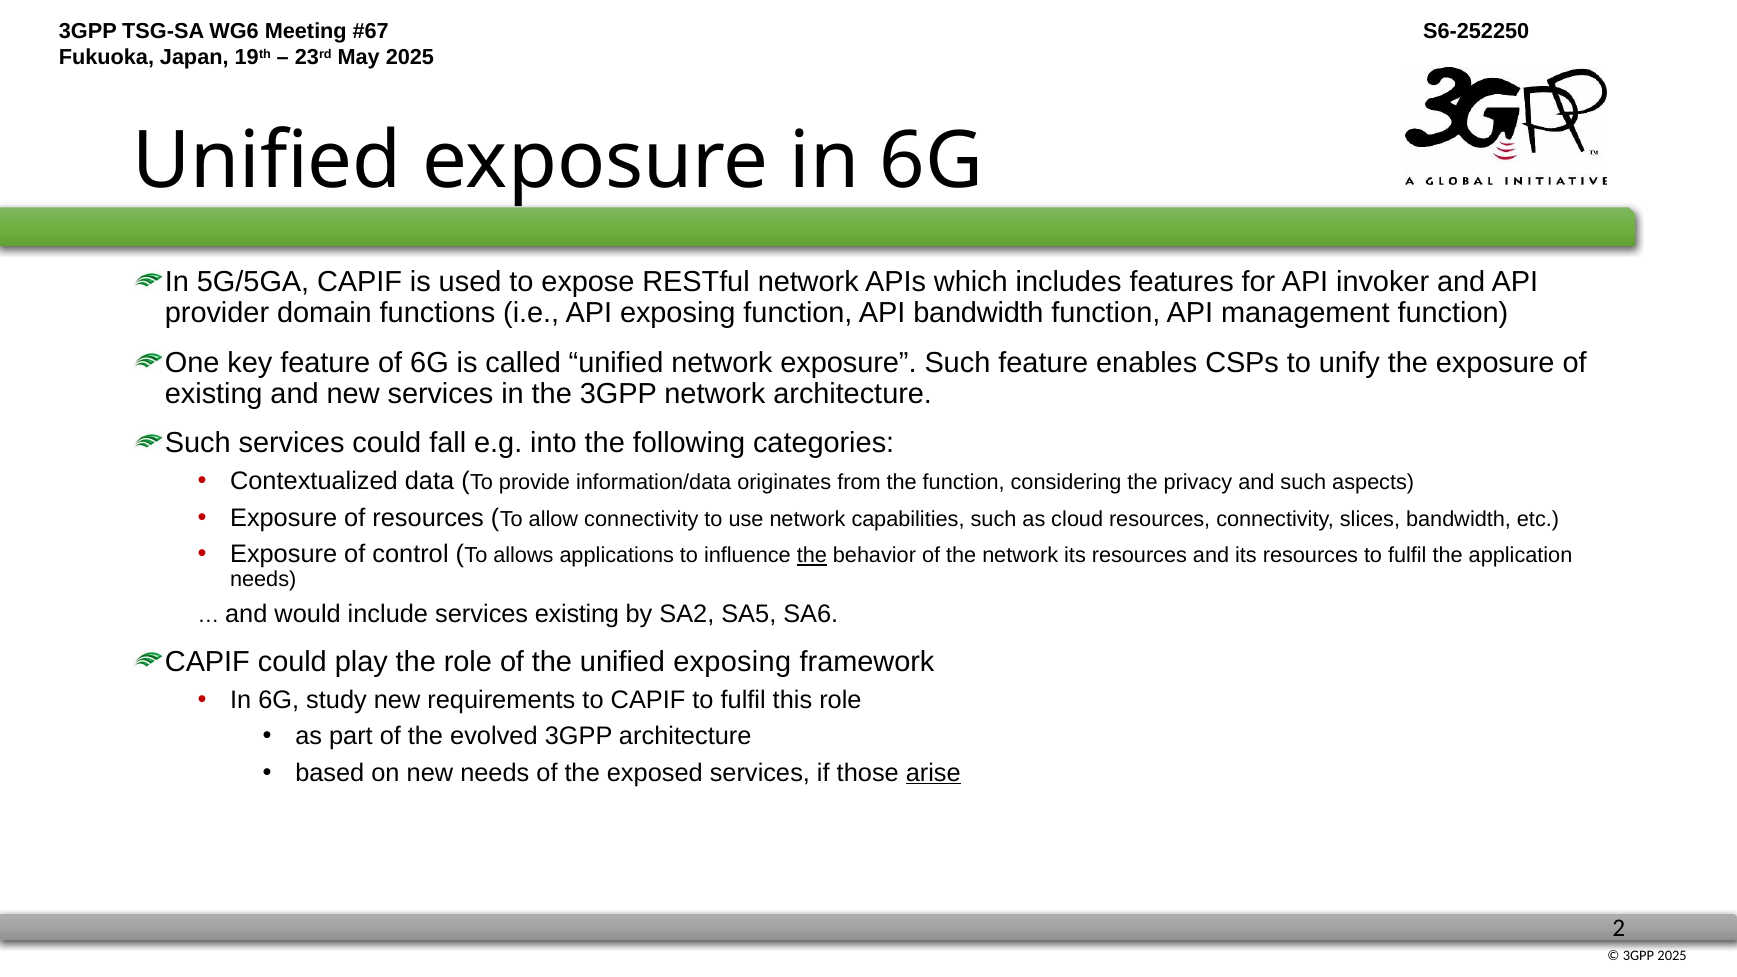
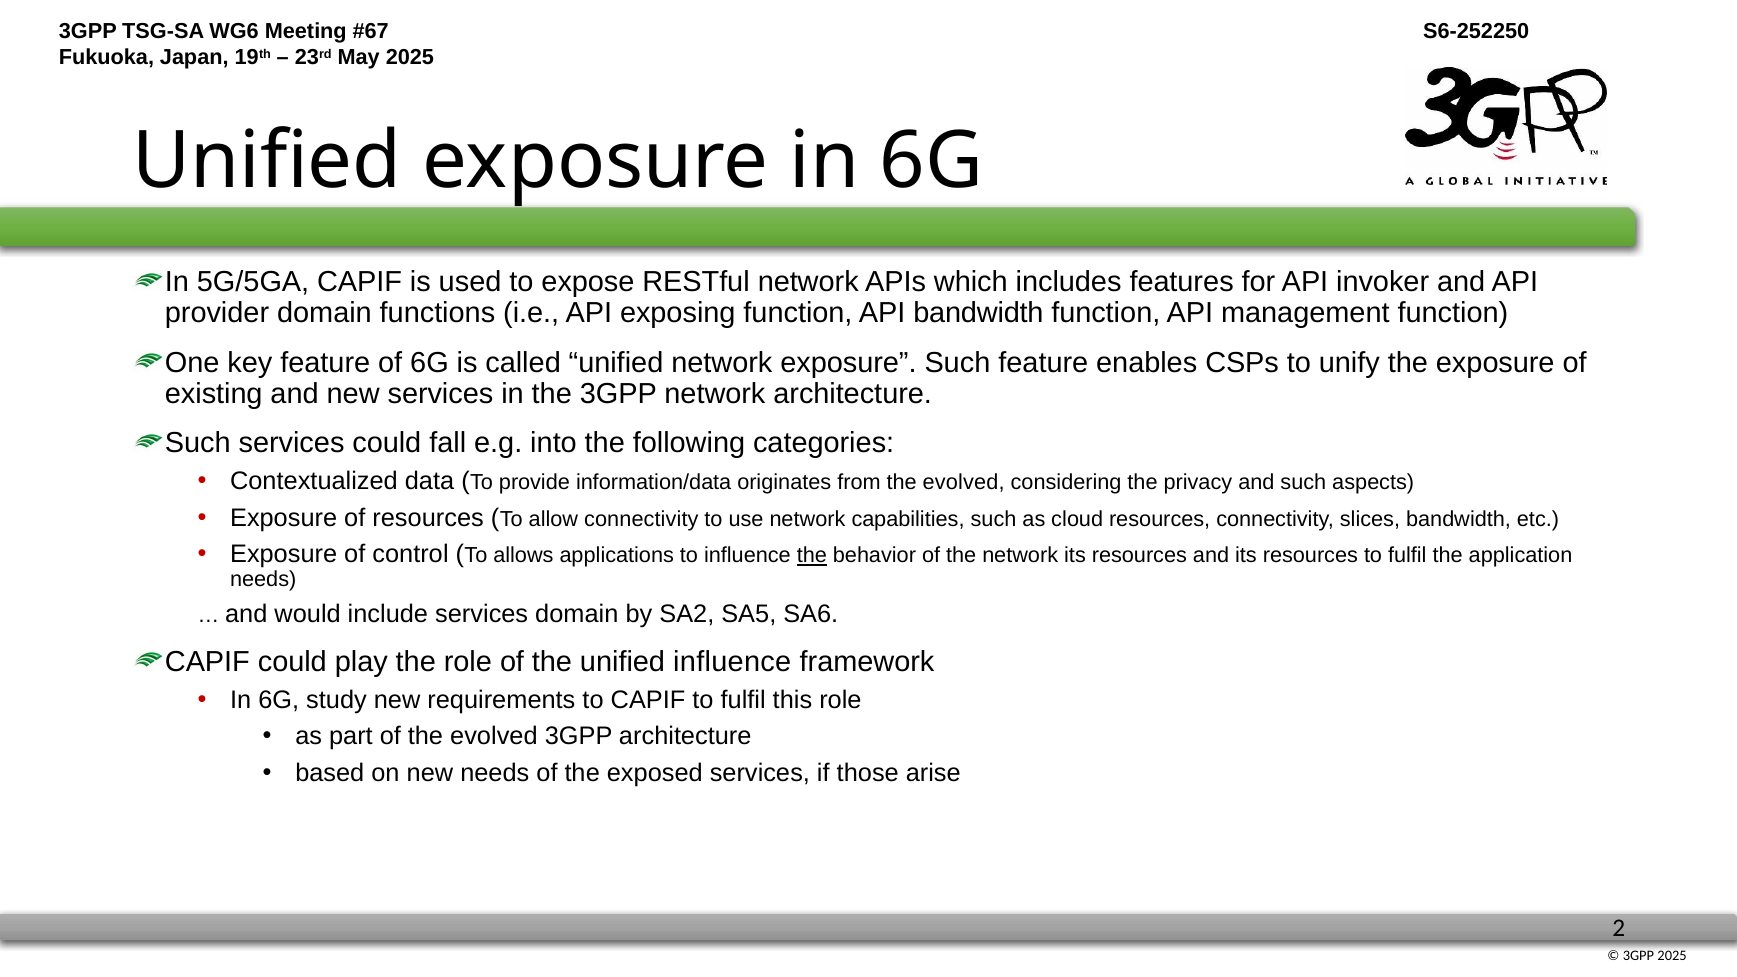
from the function: function -> evolved
services existing: existing -> domain
unified exposing: exposing -> influence
arise underline: present -> none
